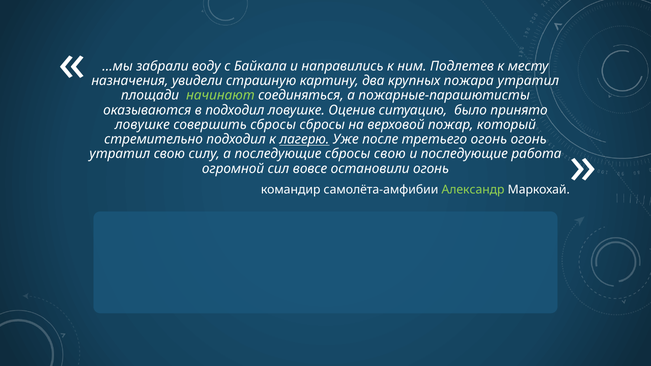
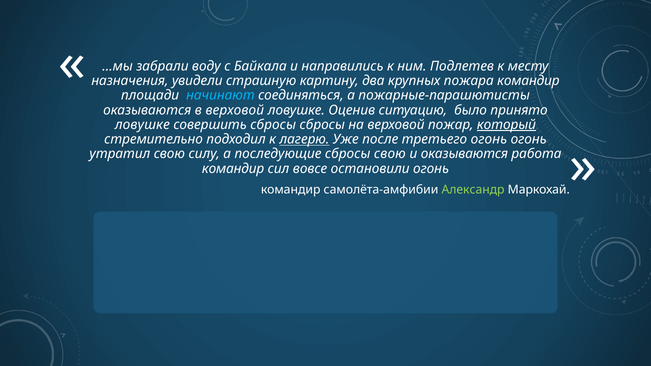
пожара утратил: утратил -> командир
начинают colour: light green -> light blue
в подходил: подходил -> верховой
который underline: none -> present
и последующие: последующие -> оказываются
огромной at (233, 169): огромной -> командир
